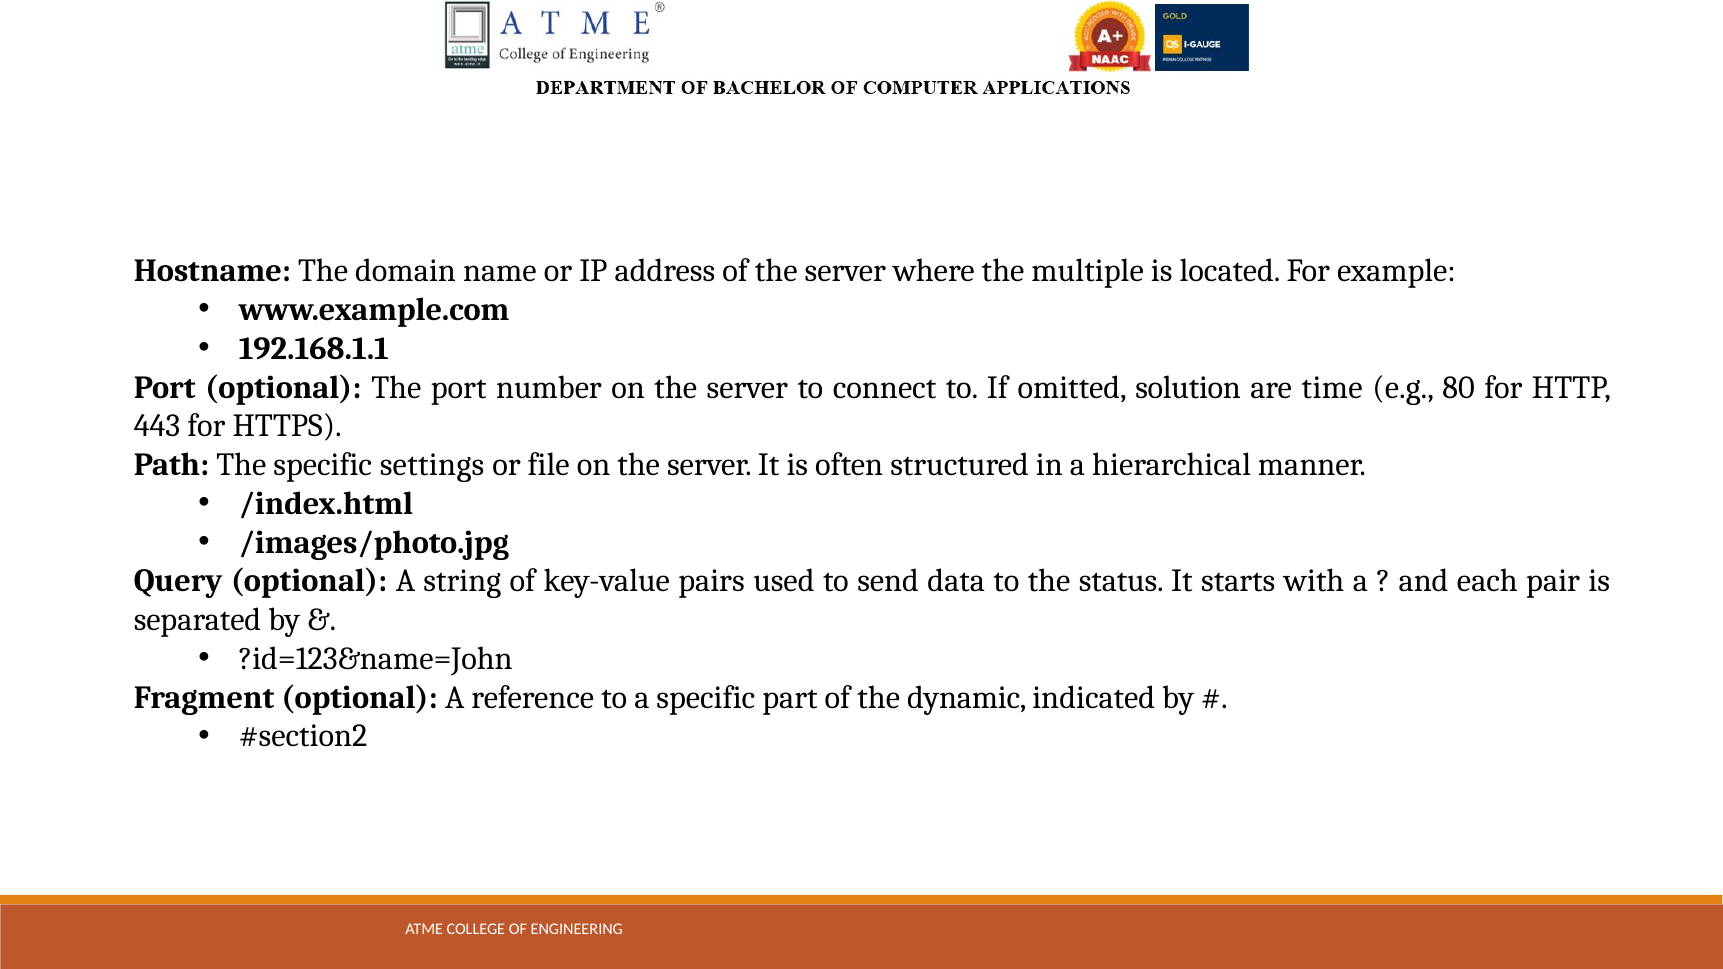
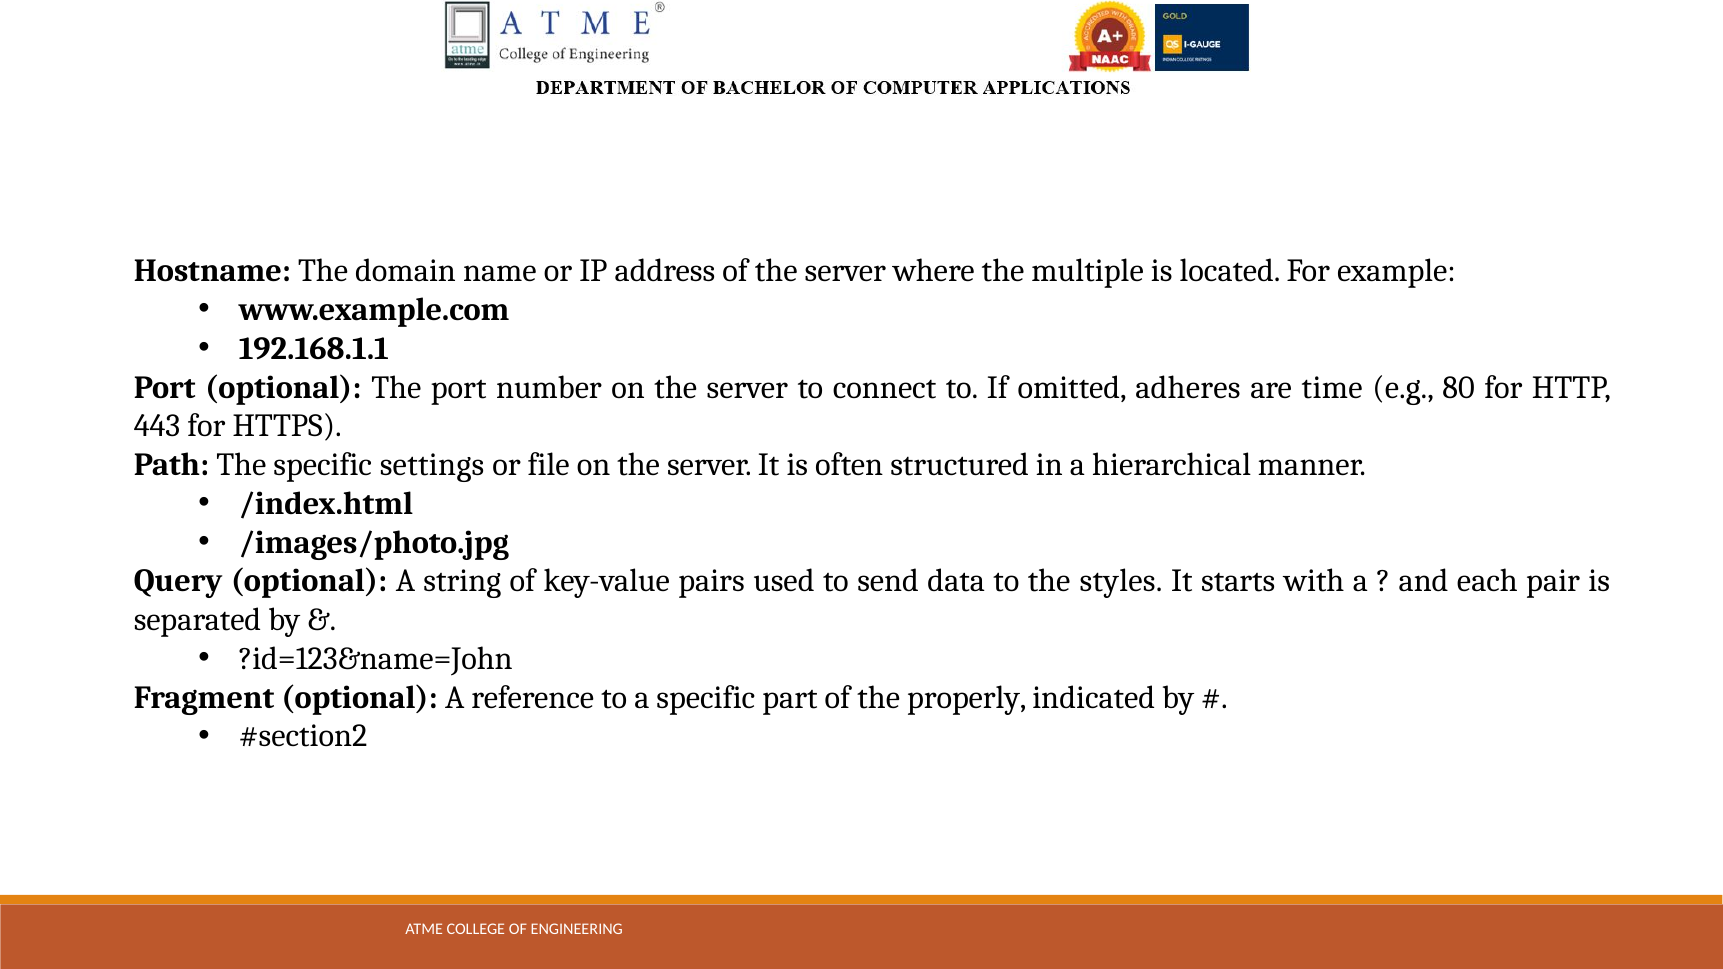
solution: solution -> adheres
status: status -> styles
dynamic: dynamic -> properly
